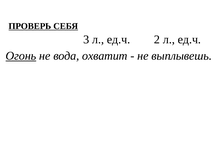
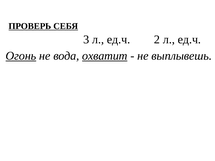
охватит underline: none -> present
